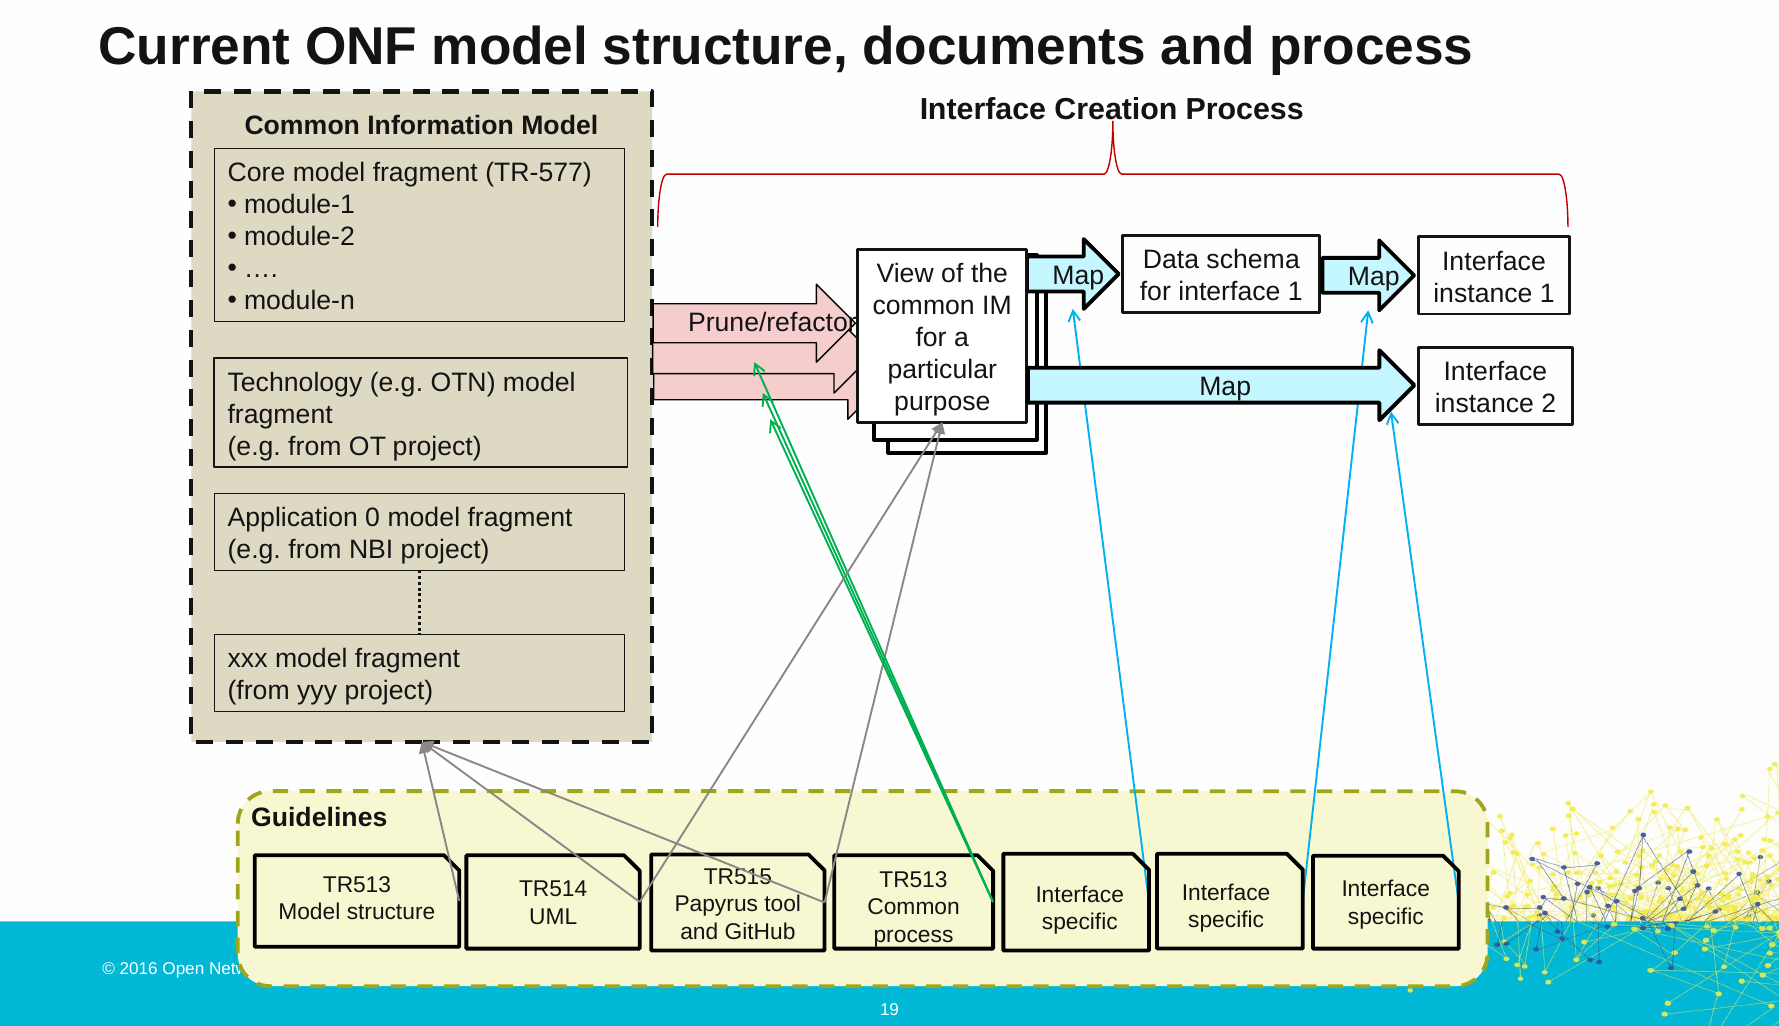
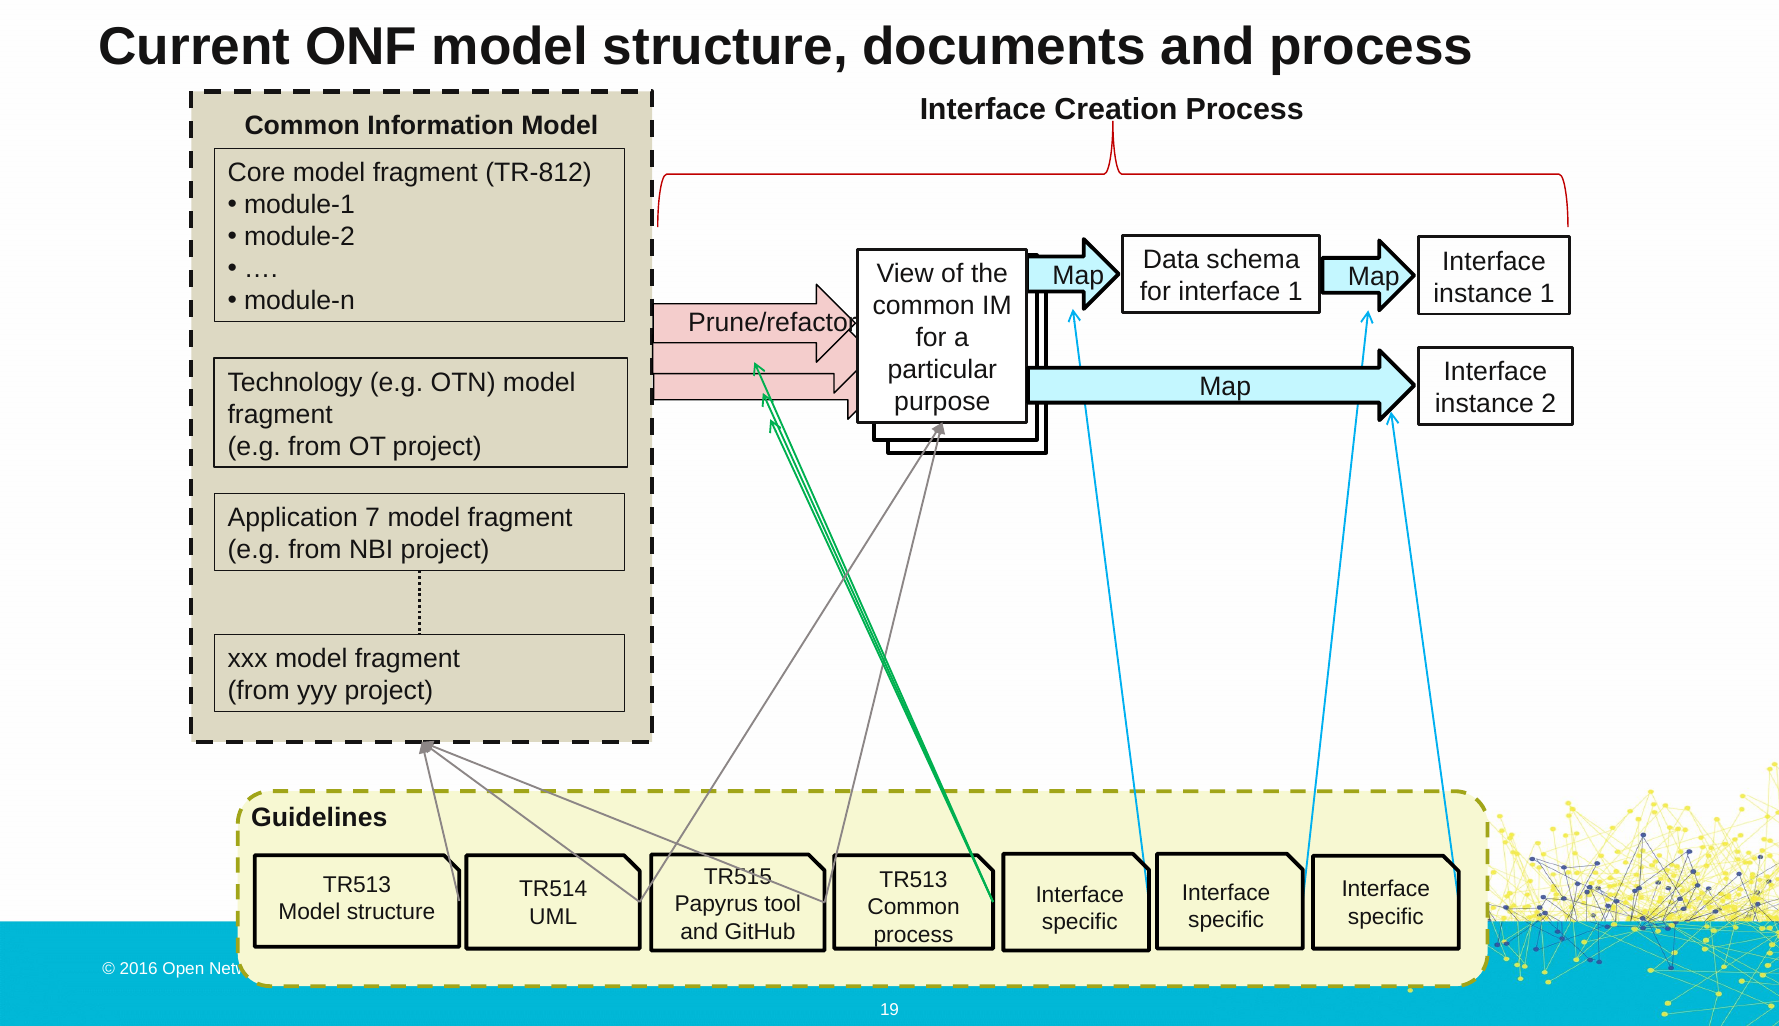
TR-577: TR-577 -> TR-812
0: 0 -> 7
